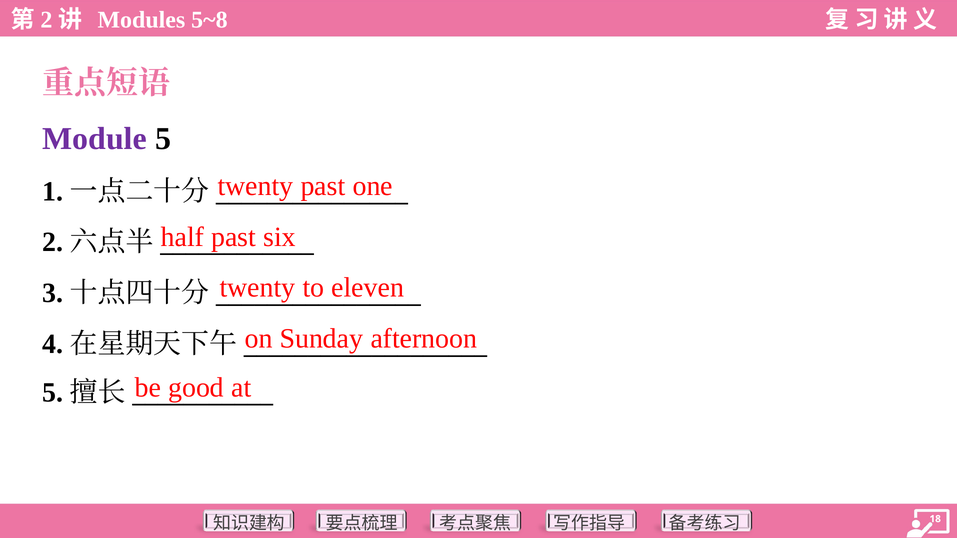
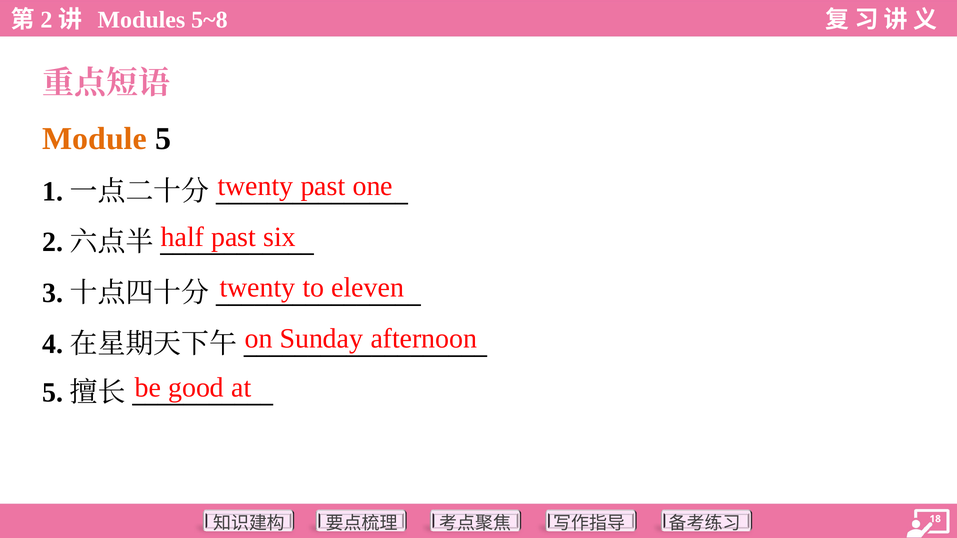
Module colour: purple -> orange
